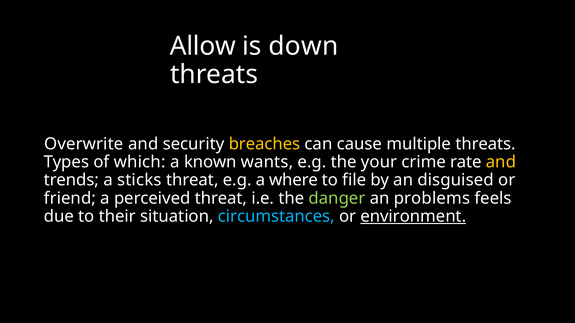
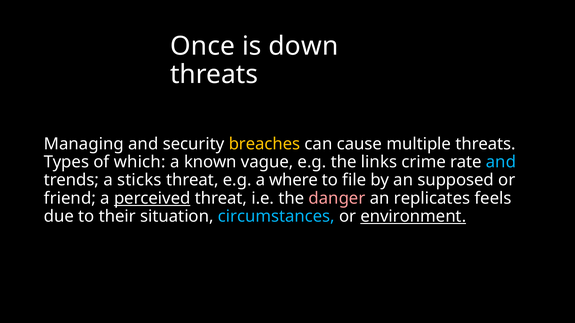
Allow: Allow -> Once
Overwrite: Overwrite -> Managing
wants: wants -> vague
your: your -> links
and at (501, 162) colour: yellow -> light blue
disguised: disguised -> supposed
perceived underline: none -> present
danger colour: light green -> pink
problems: problems -> replicates
